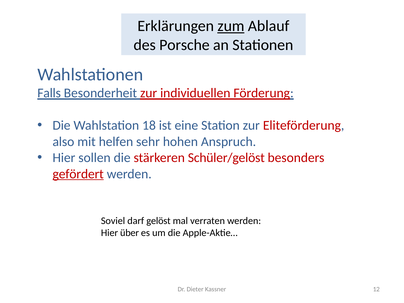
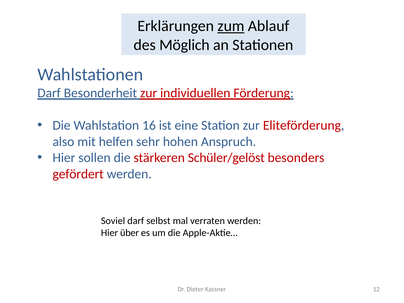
Porsche: Porsche -> Möglich
Falls at (49, 93): Falls -> Darf
18: 18 -> 16
gefördert underline: present -> none
gelöst: gelöst -> selbst
